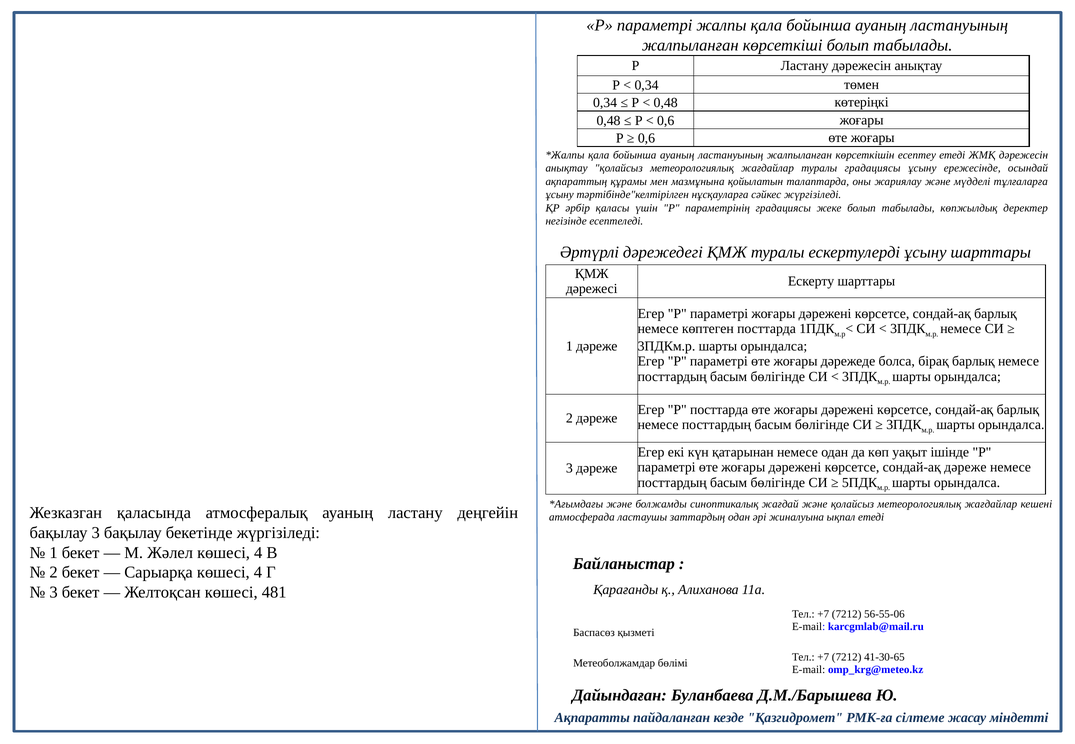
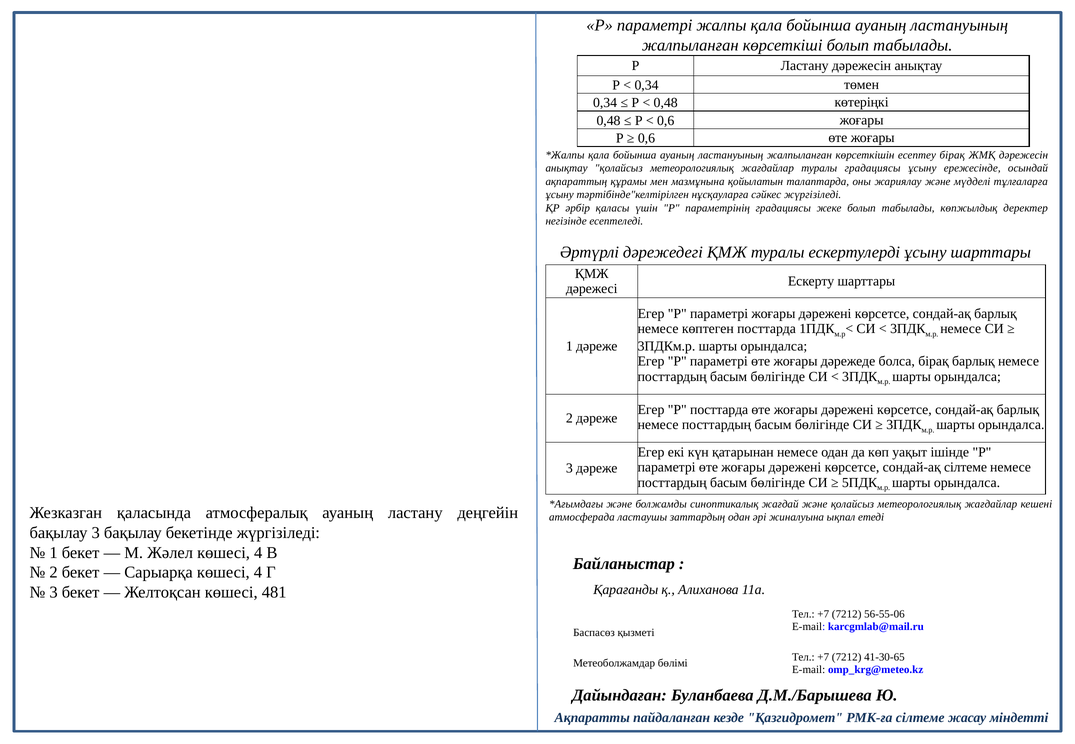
есептеу етеді: етеді -> бірақ
сондай-ақ дәреже: дәреже -> сілтеме
